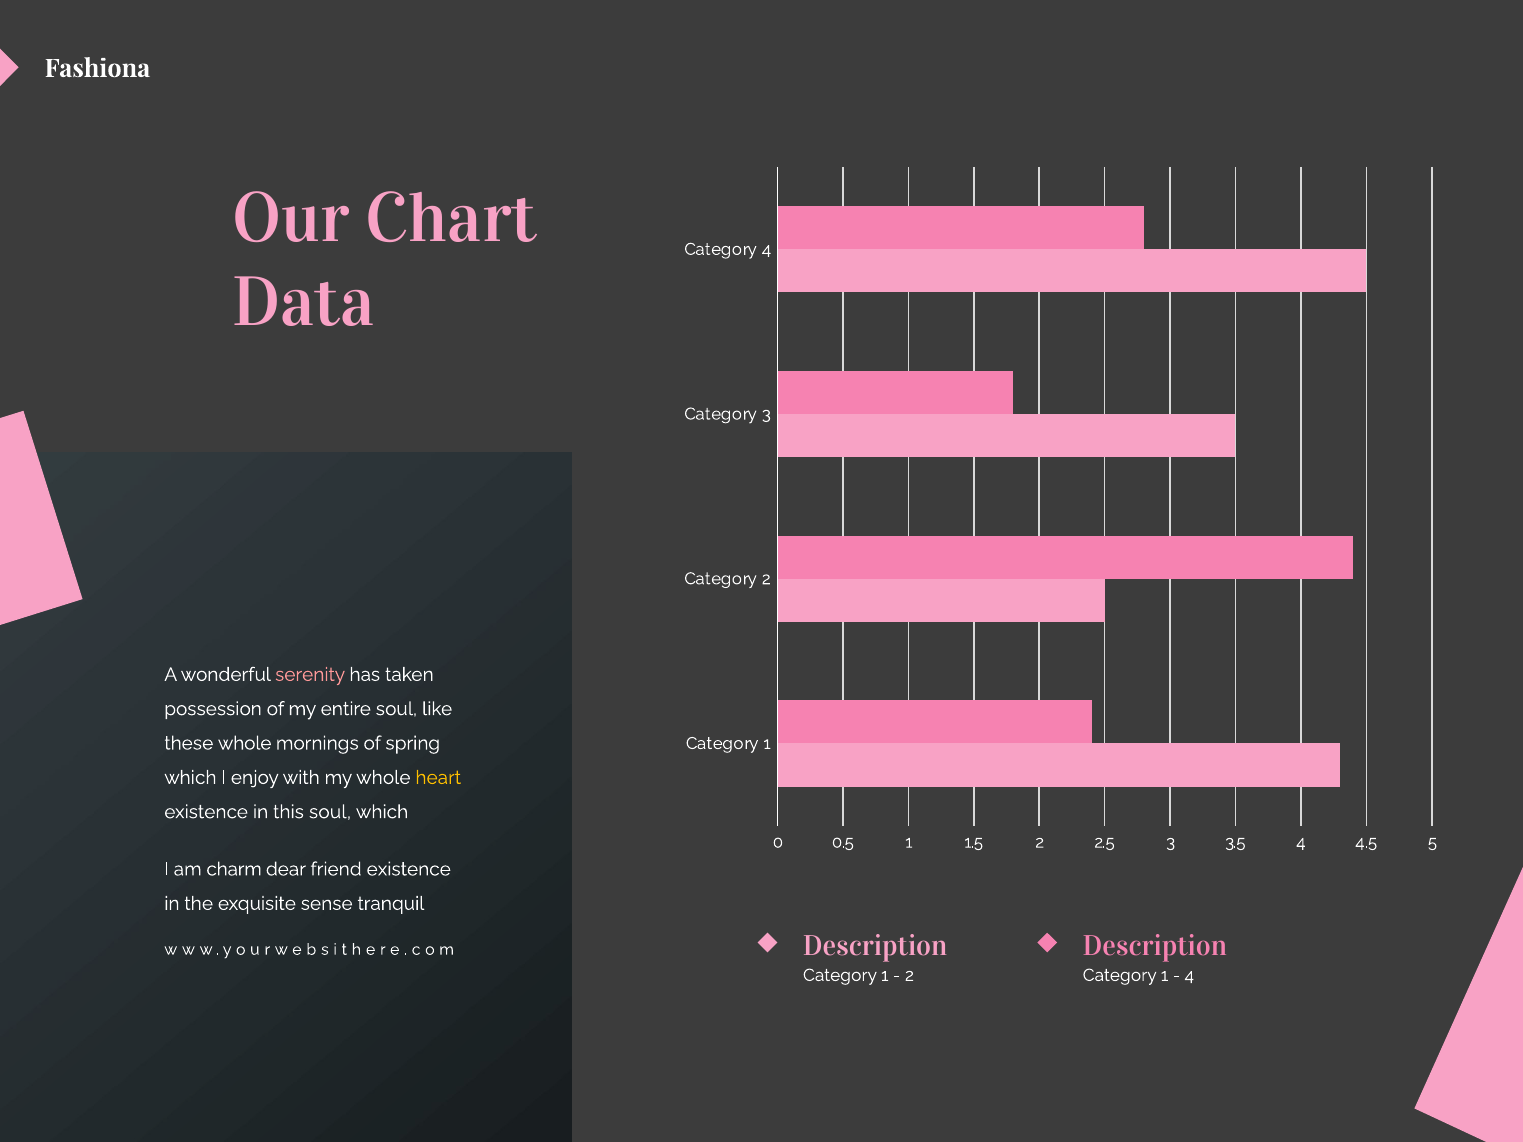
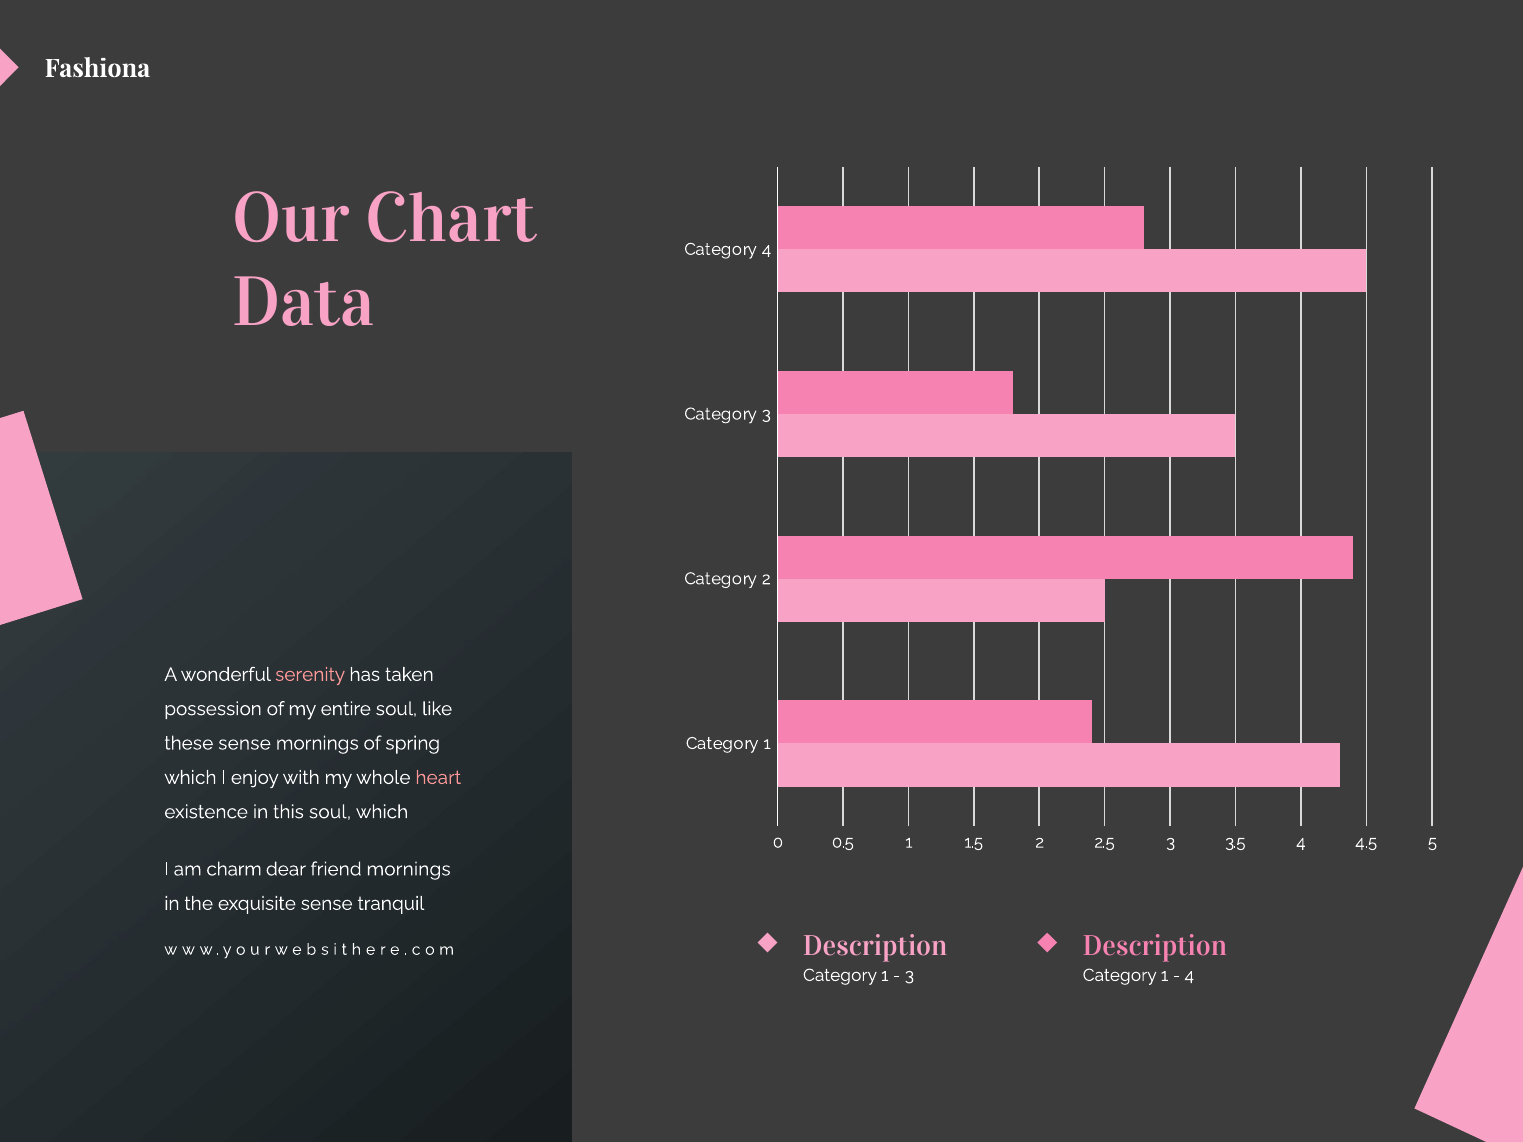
these whole: whole -> sense
heart colour: yellow -> pink
friend existence: existence -> mornings
2 at (909, 975): 2 -> 3
